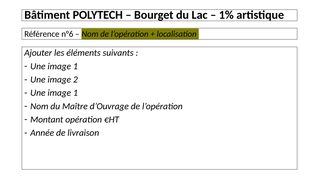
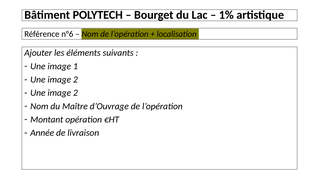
1 at (75, 93): 1 -> 2
